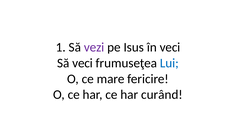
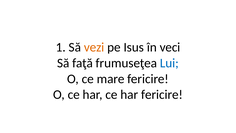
vezi colour: purple -> orange
Să veci: veci -> faţă
har curând: curând -> fericire
